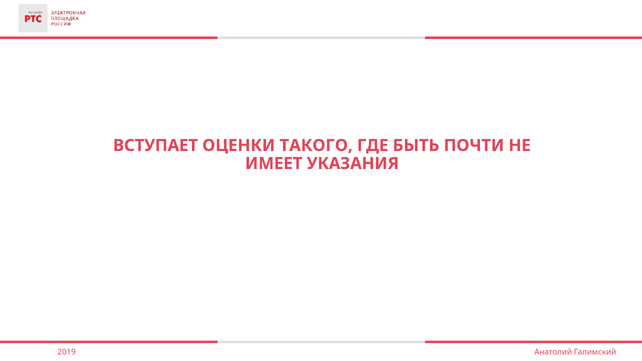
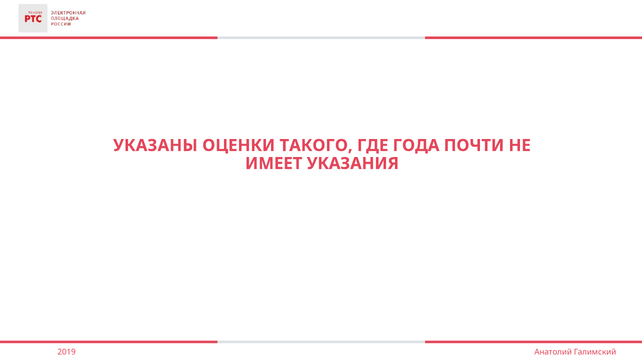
ВСТУПАЕТ: ВСТУПАЕТ -> УКАЗАНЫ
БЫТЬ: БЫТЬ -> ГОДА
